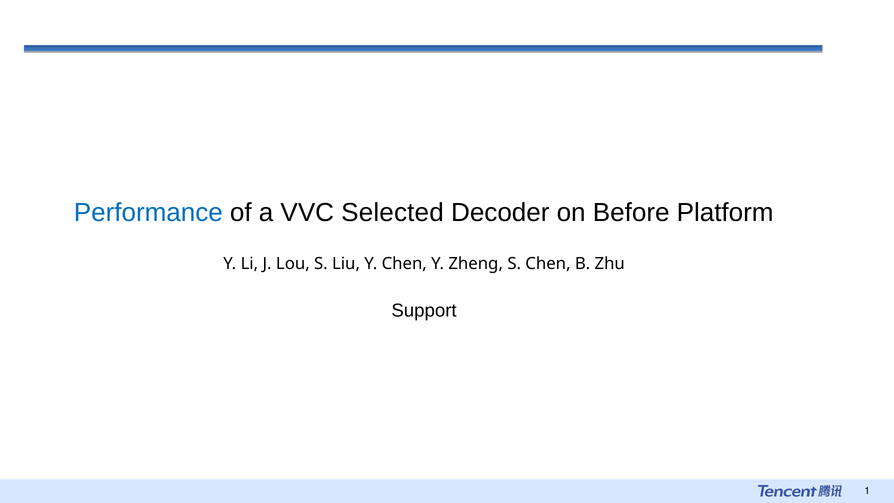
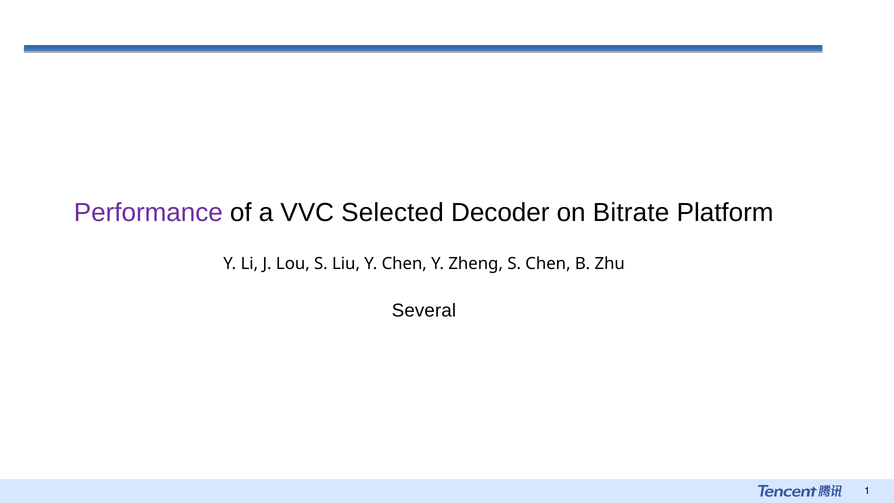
Performance colour: blue -> purple
Before: Before -> Bitrate
Support: Support -> Several
